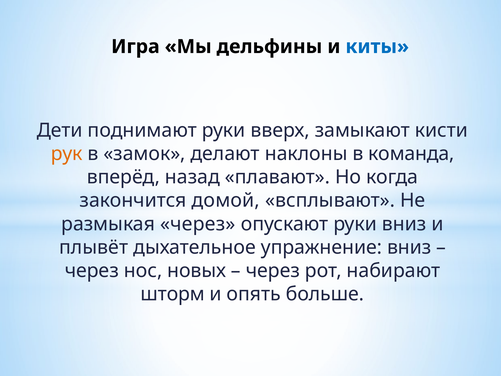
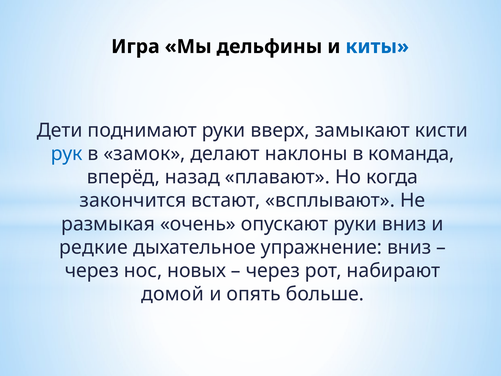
рук colour: orange -> blue
домой: домой -> встают
размыкая через: через -> очень
плывёт: плывёт -> редкие
шторм: шторм -> домой
